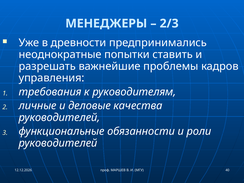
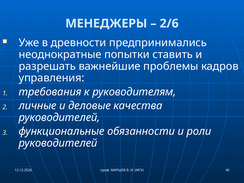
2/3: 2/3 -> 2/6
